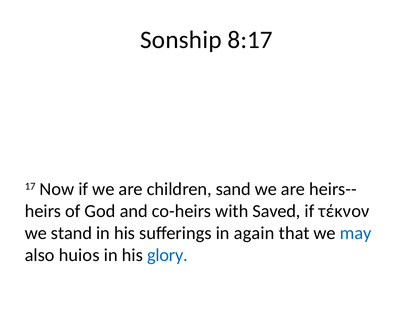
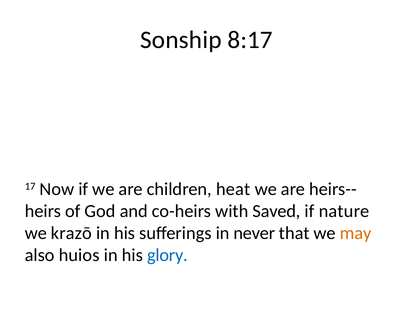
sand: sand -> heat
τέκνον: τέκνον -> nature
stand: stand -> krazō
again: again -> never
may colour: blue -> orange
